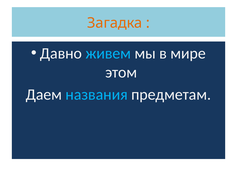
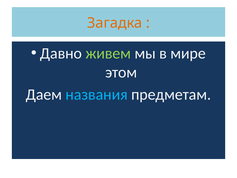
живем colour: light blue -> light green
